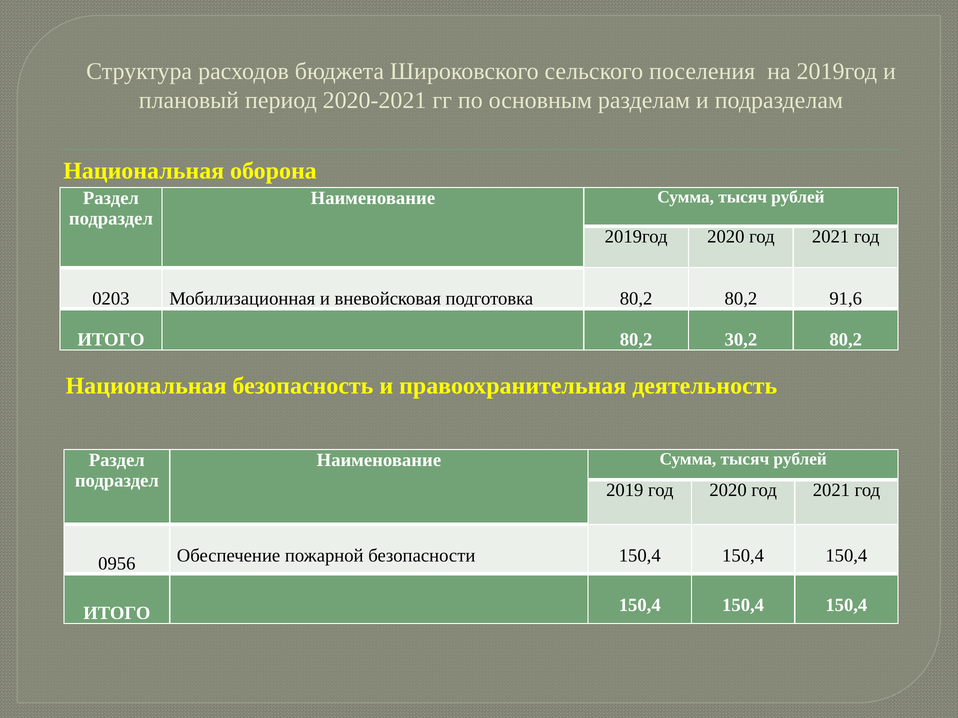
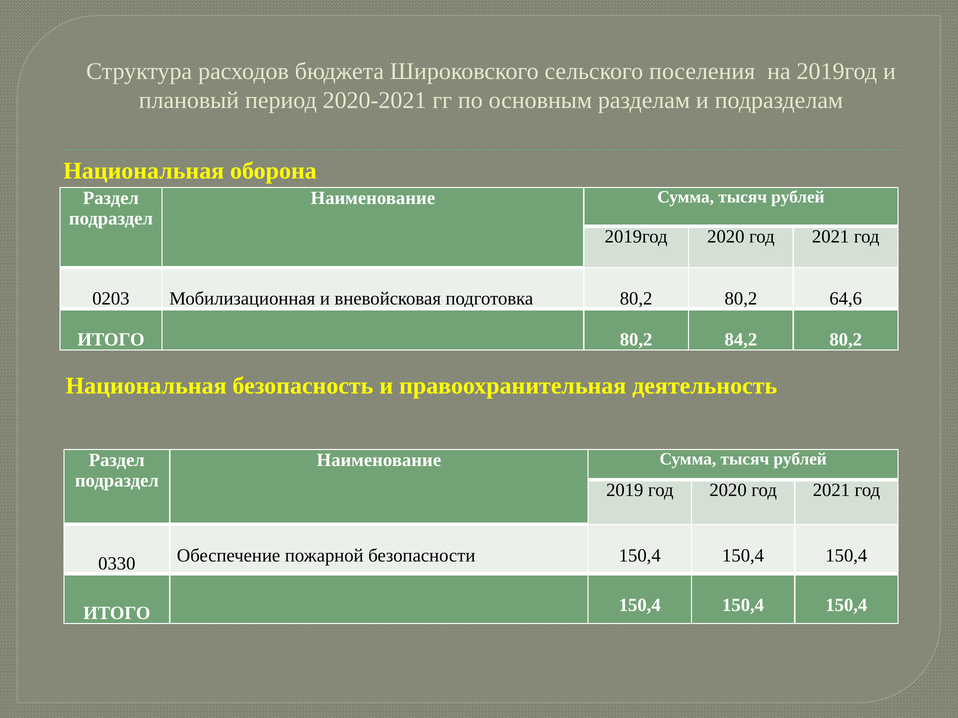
91,6: 91,6 -> 64,6
30,2: 30,2 -> 84,2
0956: 0956 -> 0330
